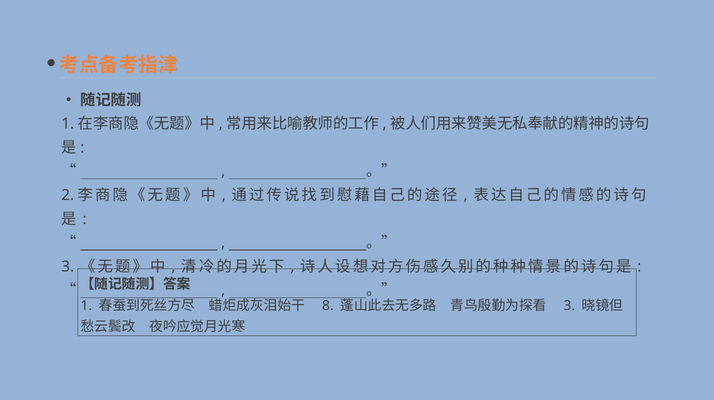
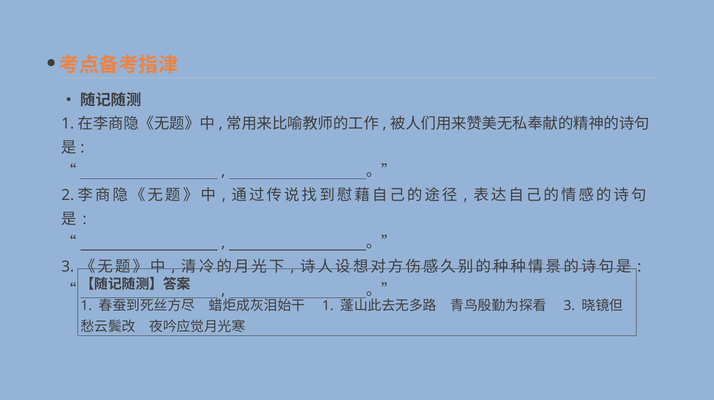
8 at (328, 306): 8 -> 1
